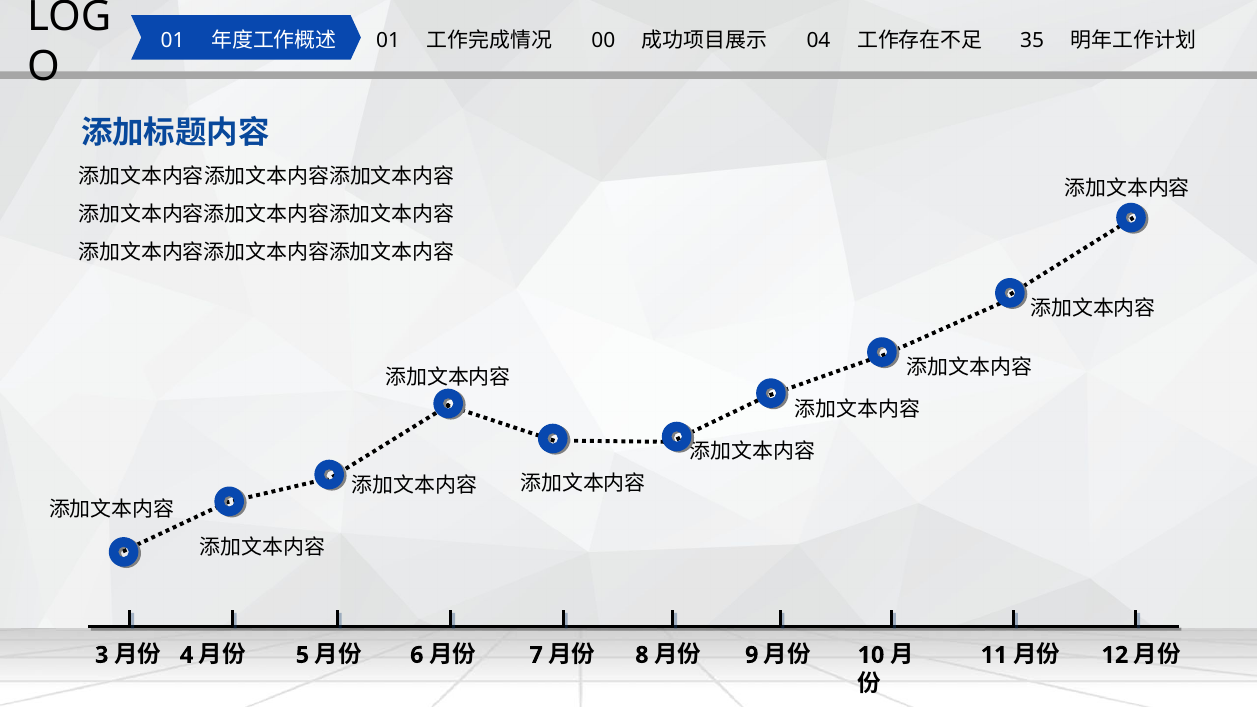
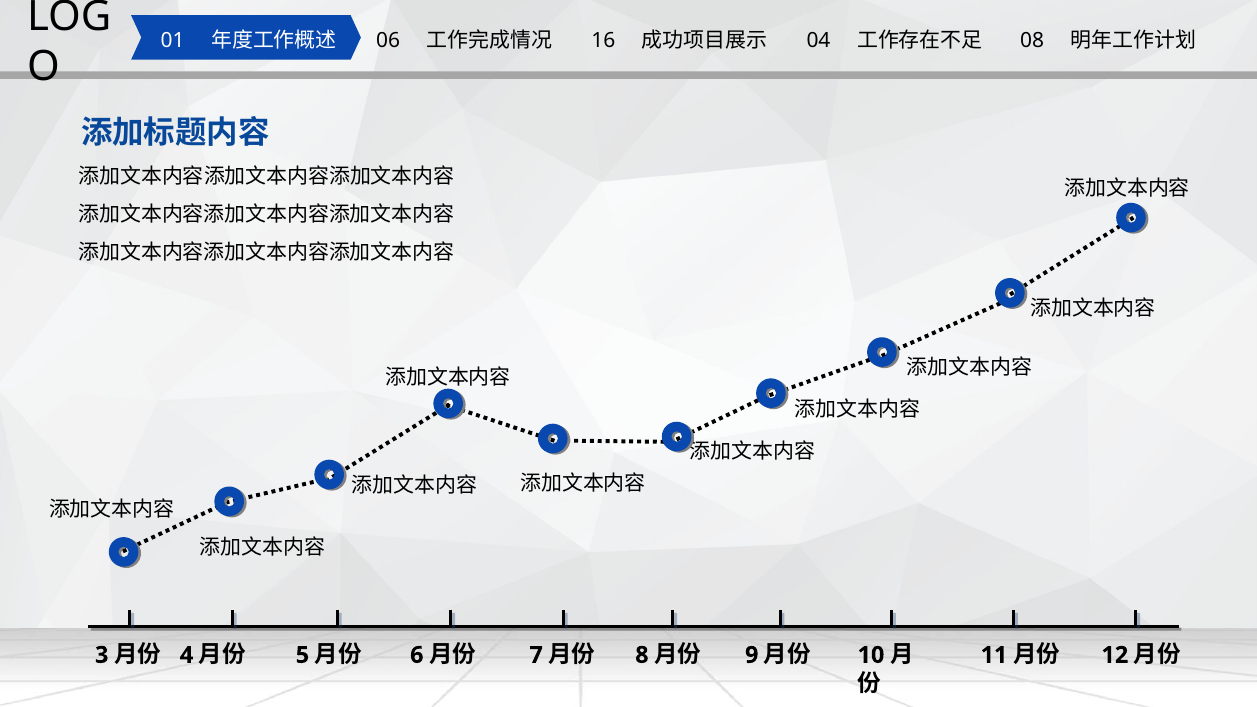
01 at (388, 41): 01 -> 06
00: 00 -> 16
35: 35 -> 08
